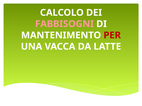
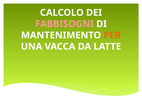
PER colour: red -> orange
